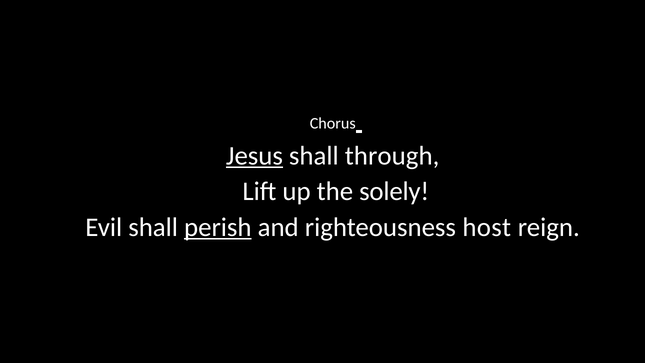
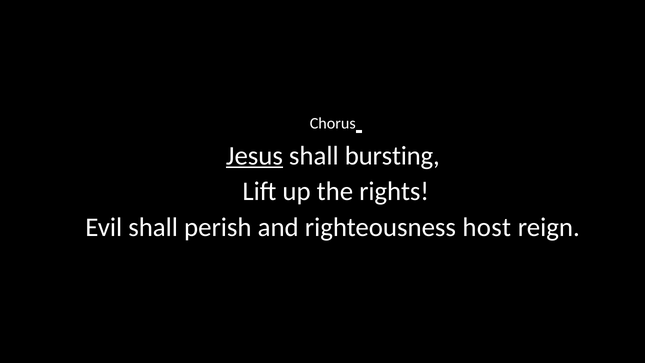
through: through -> bursting
solely: solely -> rights
perish underline: present -> none
